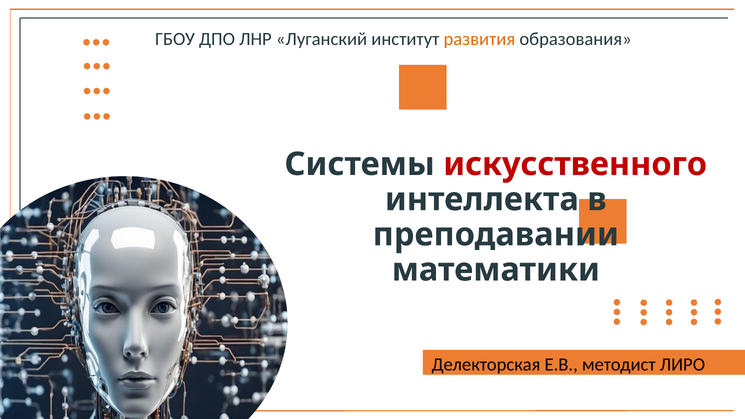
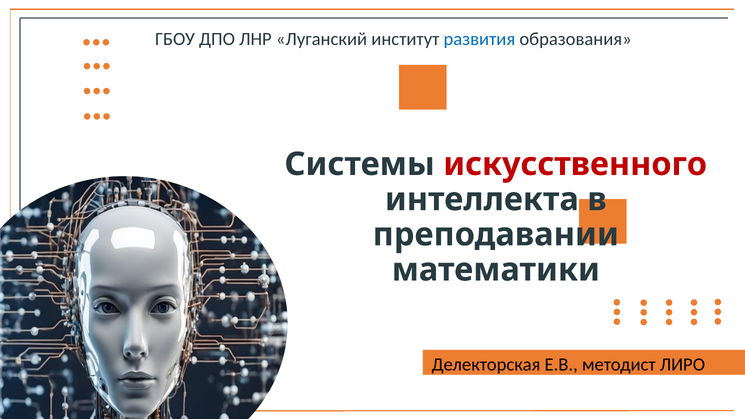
развития colour: orange -> blue
